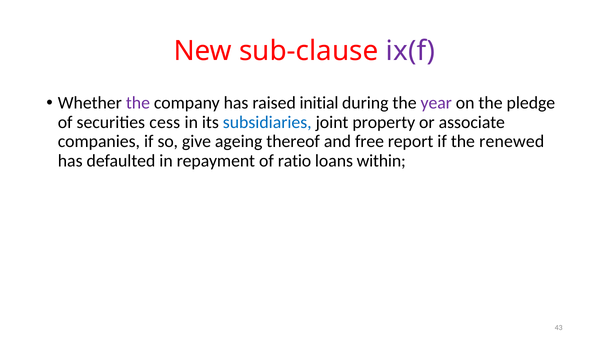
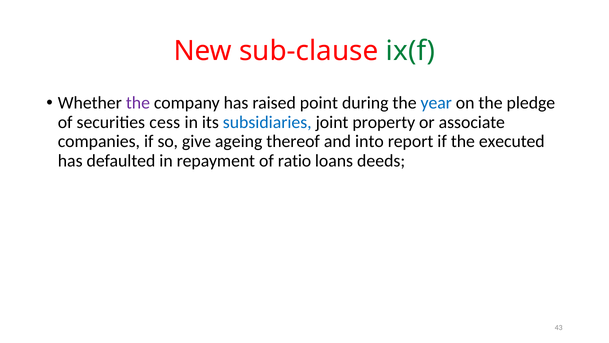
ix(f colour: purple -> green
initial: initial -> point
year colour: purple -> blue
free: free -> into
renewed: renewed -> executed
within: within -> deeds
